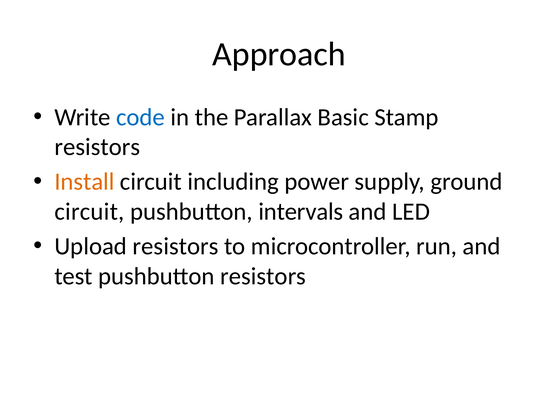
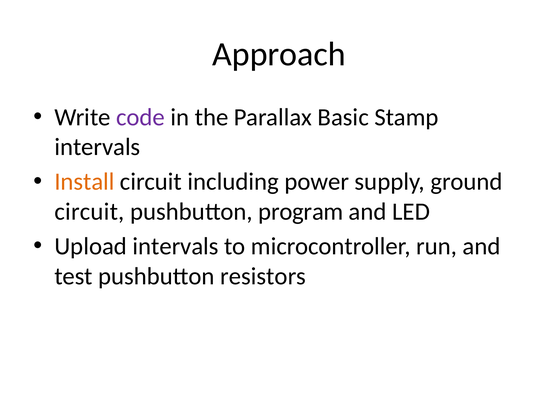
code colour: blue -> purple
resistors at (97, 147): resistors -> intervals
intervals: intervals -> program
Upload resistors: resistors -> intervals
